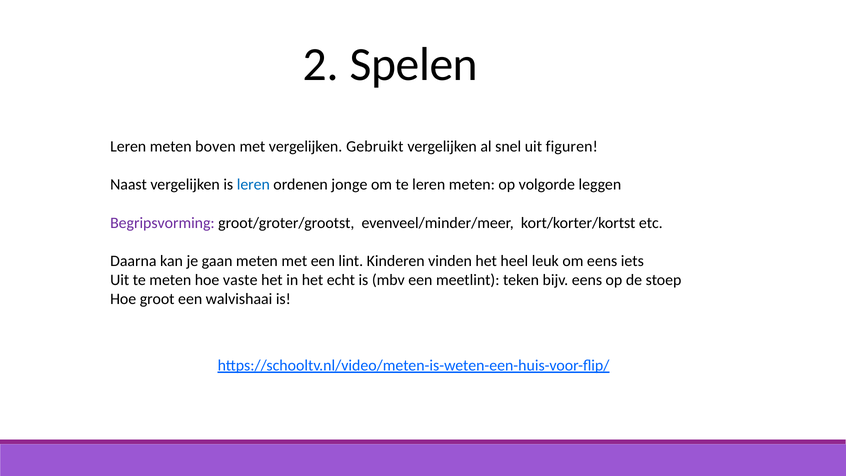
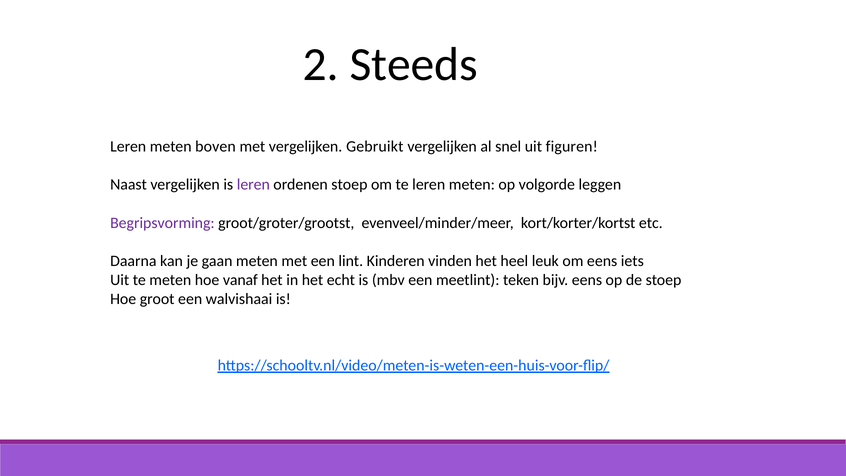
Spelen: Spelen -> Steeds
leren at (253, 185) colour: blue -> purple
ordenen jonge: jonge -> stoep
vaste: vaste -> vanaf
